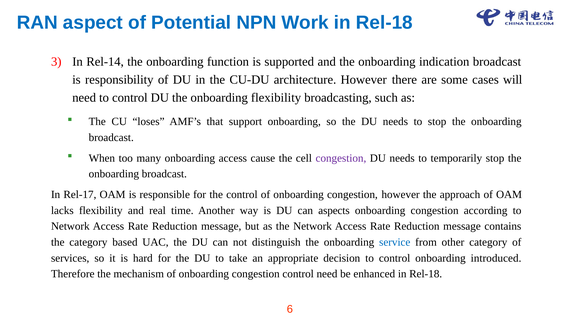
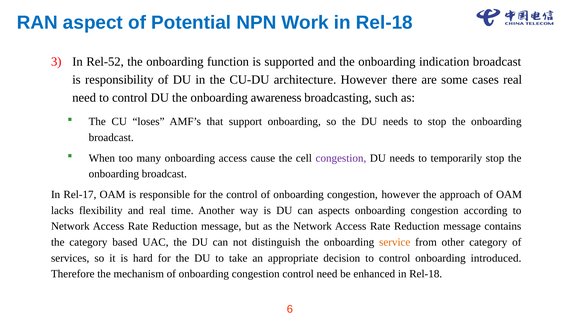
Rel-14: Rel-14 -> Rel-52
cases will: will -> real
onboarding flexibility: flexibility -> awareness
service colour: blue -> orange
